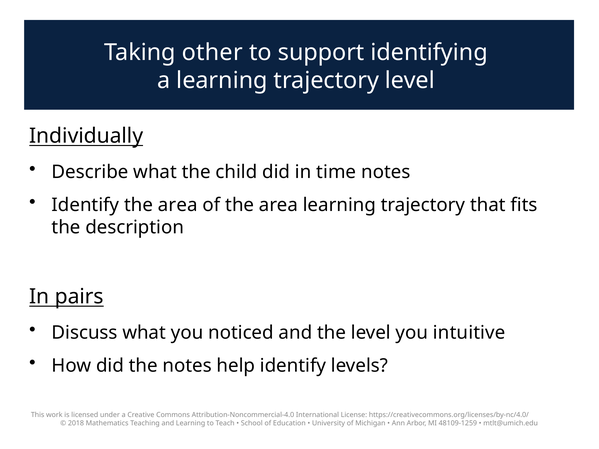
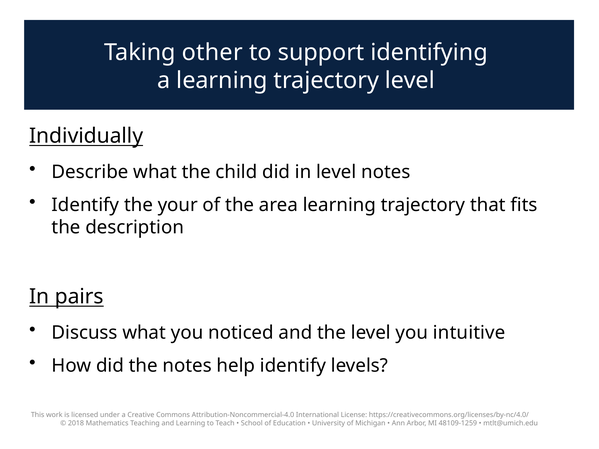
in time: time -> level
Identify the area: area -> your
